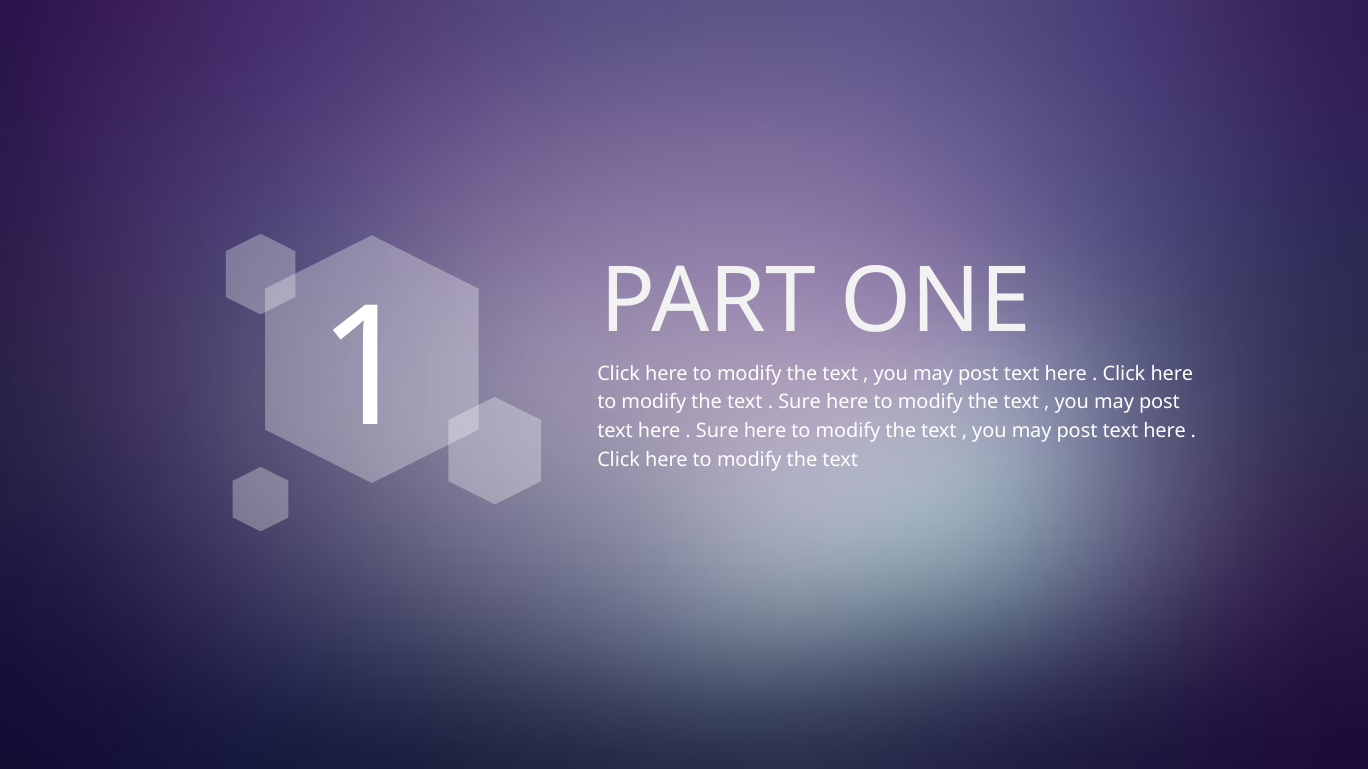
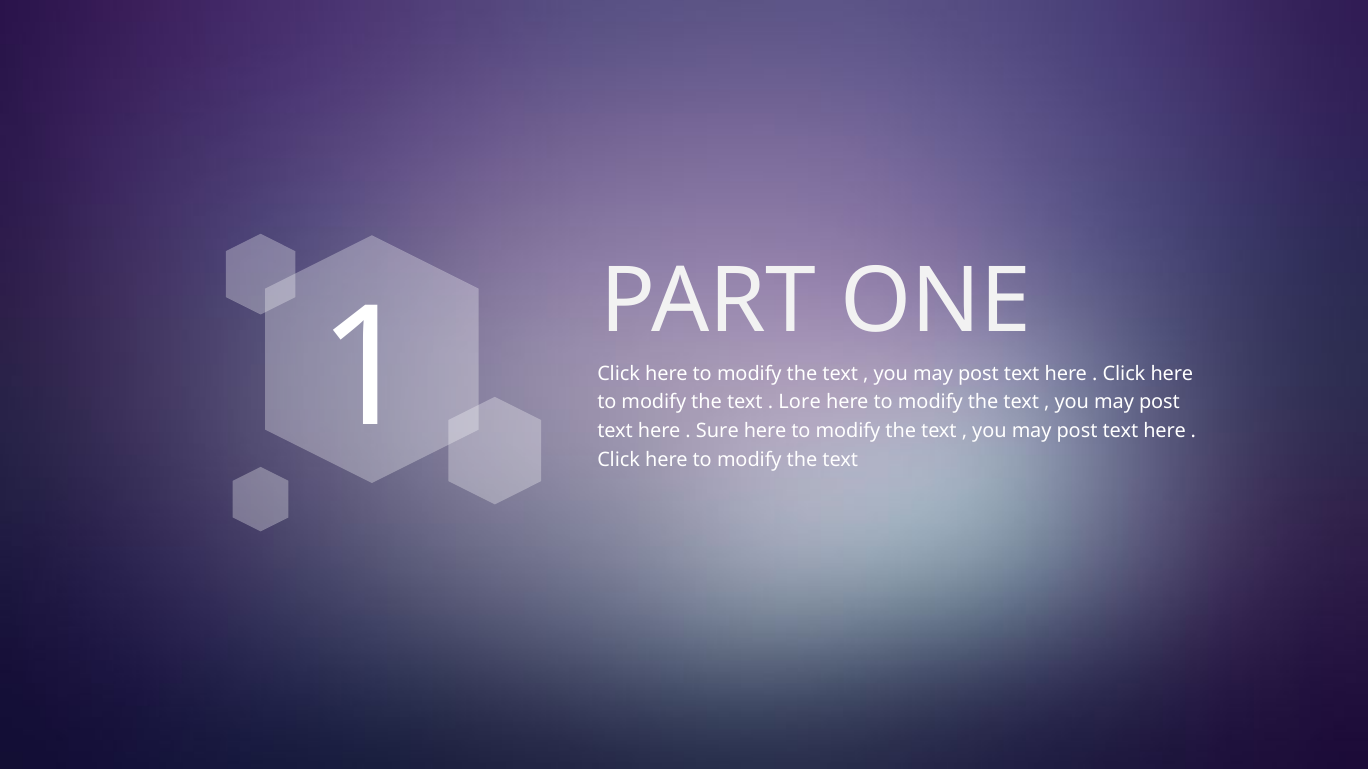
Sure at (800, 403): Sure -> Lore
